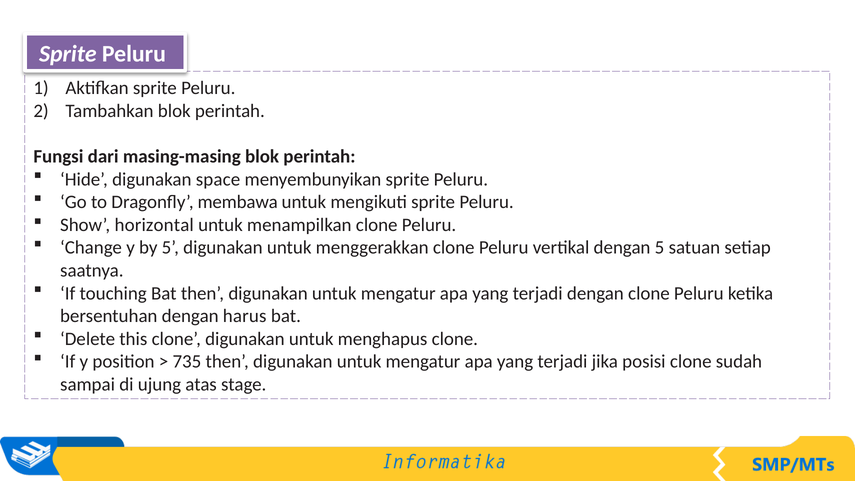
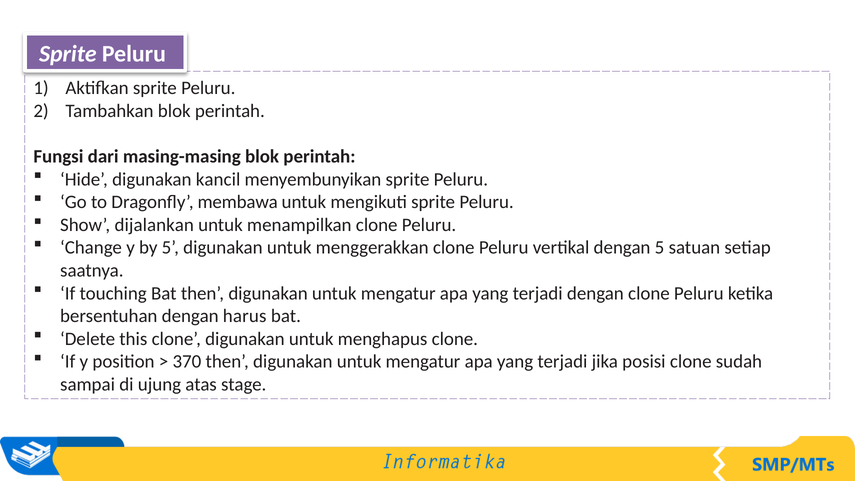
space: space -> kancil
horizontal: horizontal -> dijalankan
735: 735 -> 370
